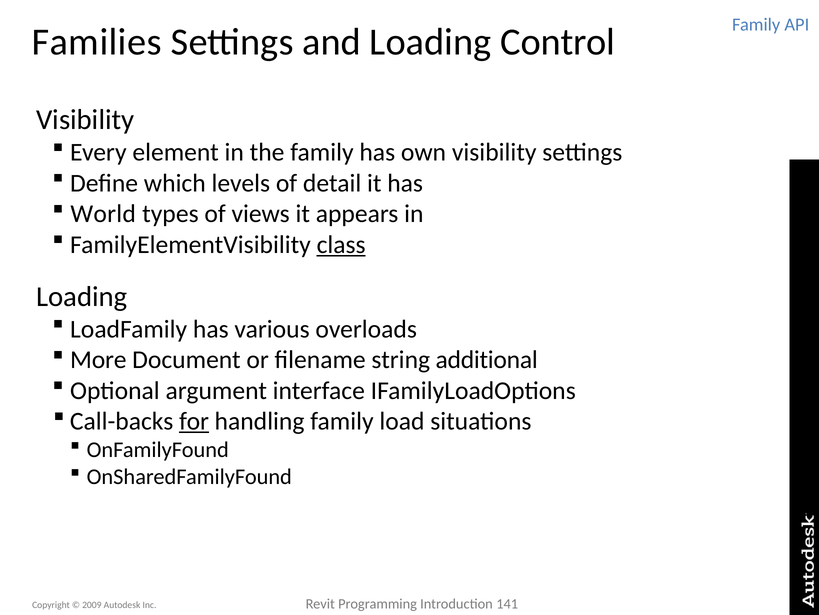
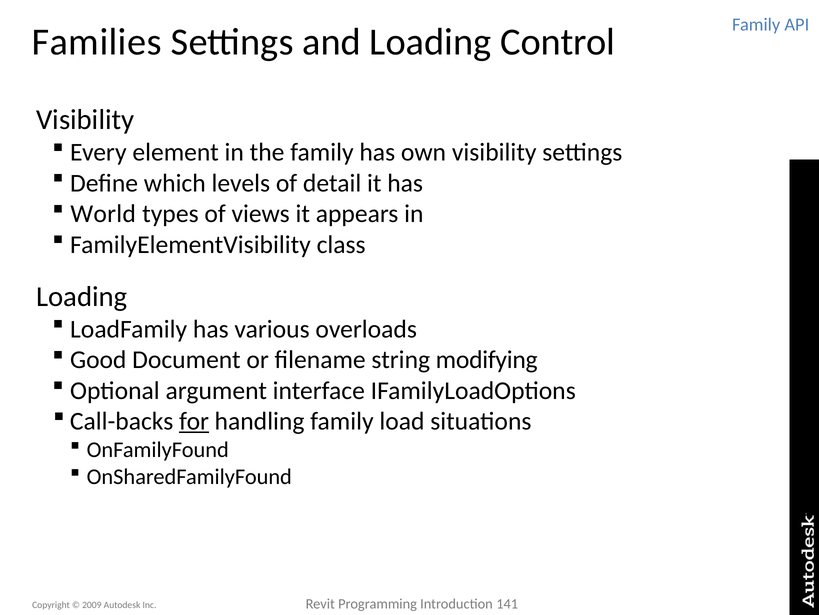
class underline: present -> none
More: More -> Good
additional: additional -> modifying
